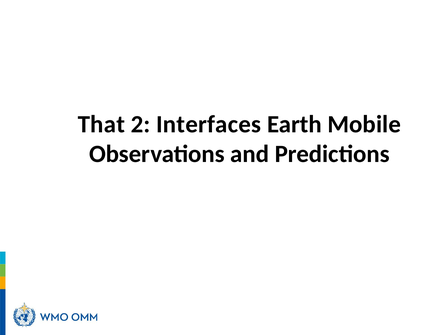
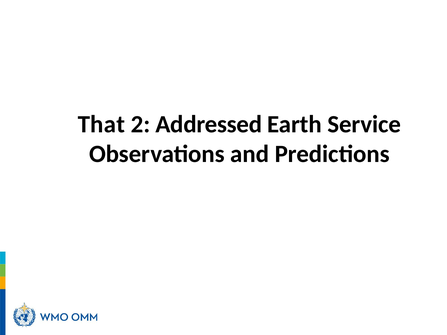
Interfaces: Interfaces -> Addressed
Mobile: Mobile -> Service
